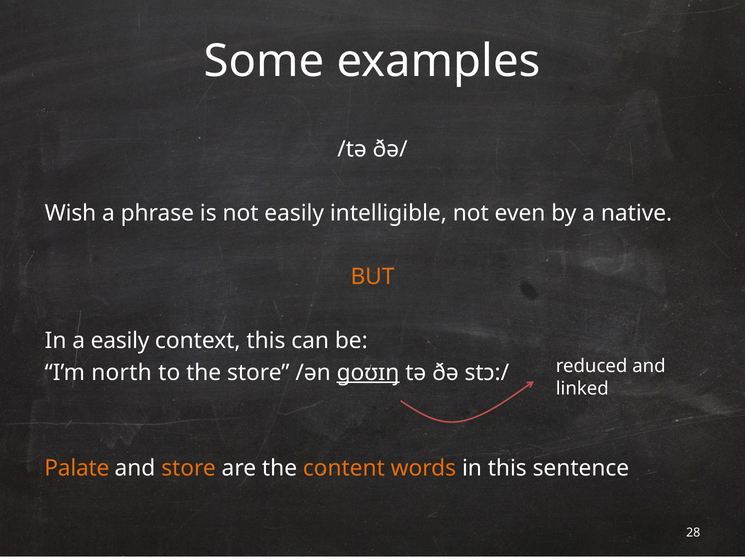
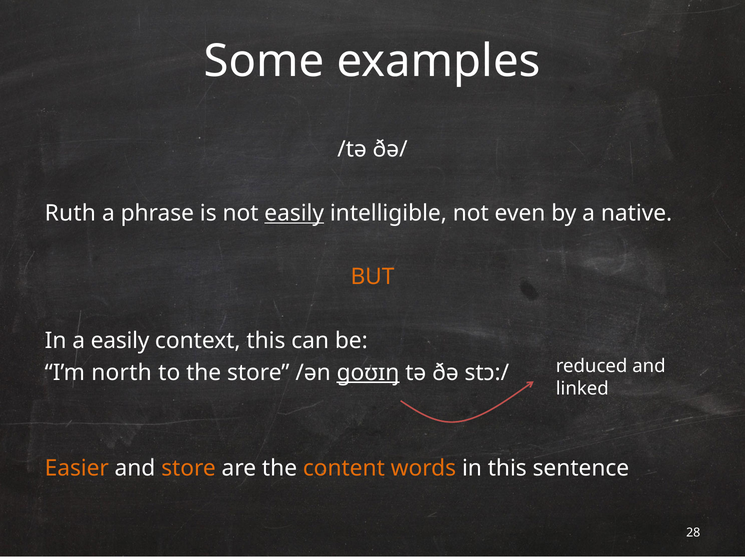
Wish: Wish -> Ruth
easily at (294, 213) underline: none -> present
Palate: Palate -> Easier
